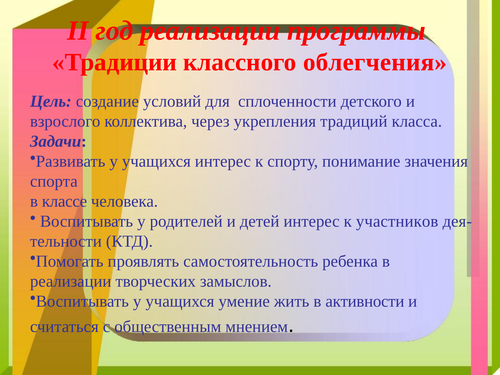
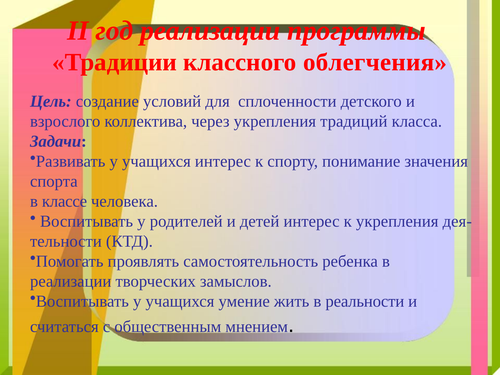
к участников: участников -> укрепления
активности: активности -> реальности
